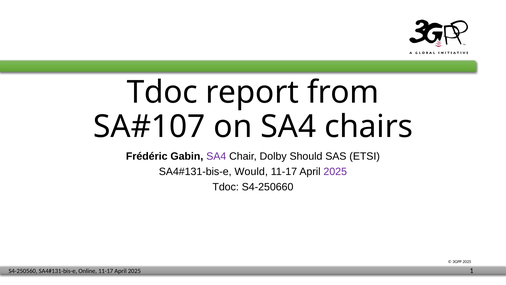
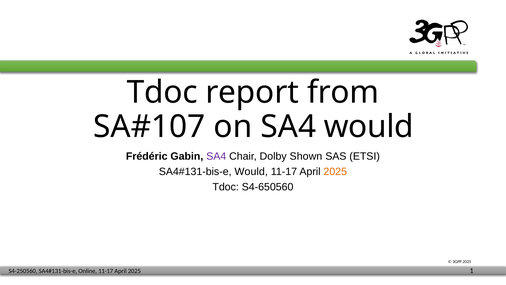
SA4 chairs: chairs -> would
Should: Should -> Shown
2025 at (335, 171) colour: purple -> orange
S4-250660: S4-250660 -> S4-650560
